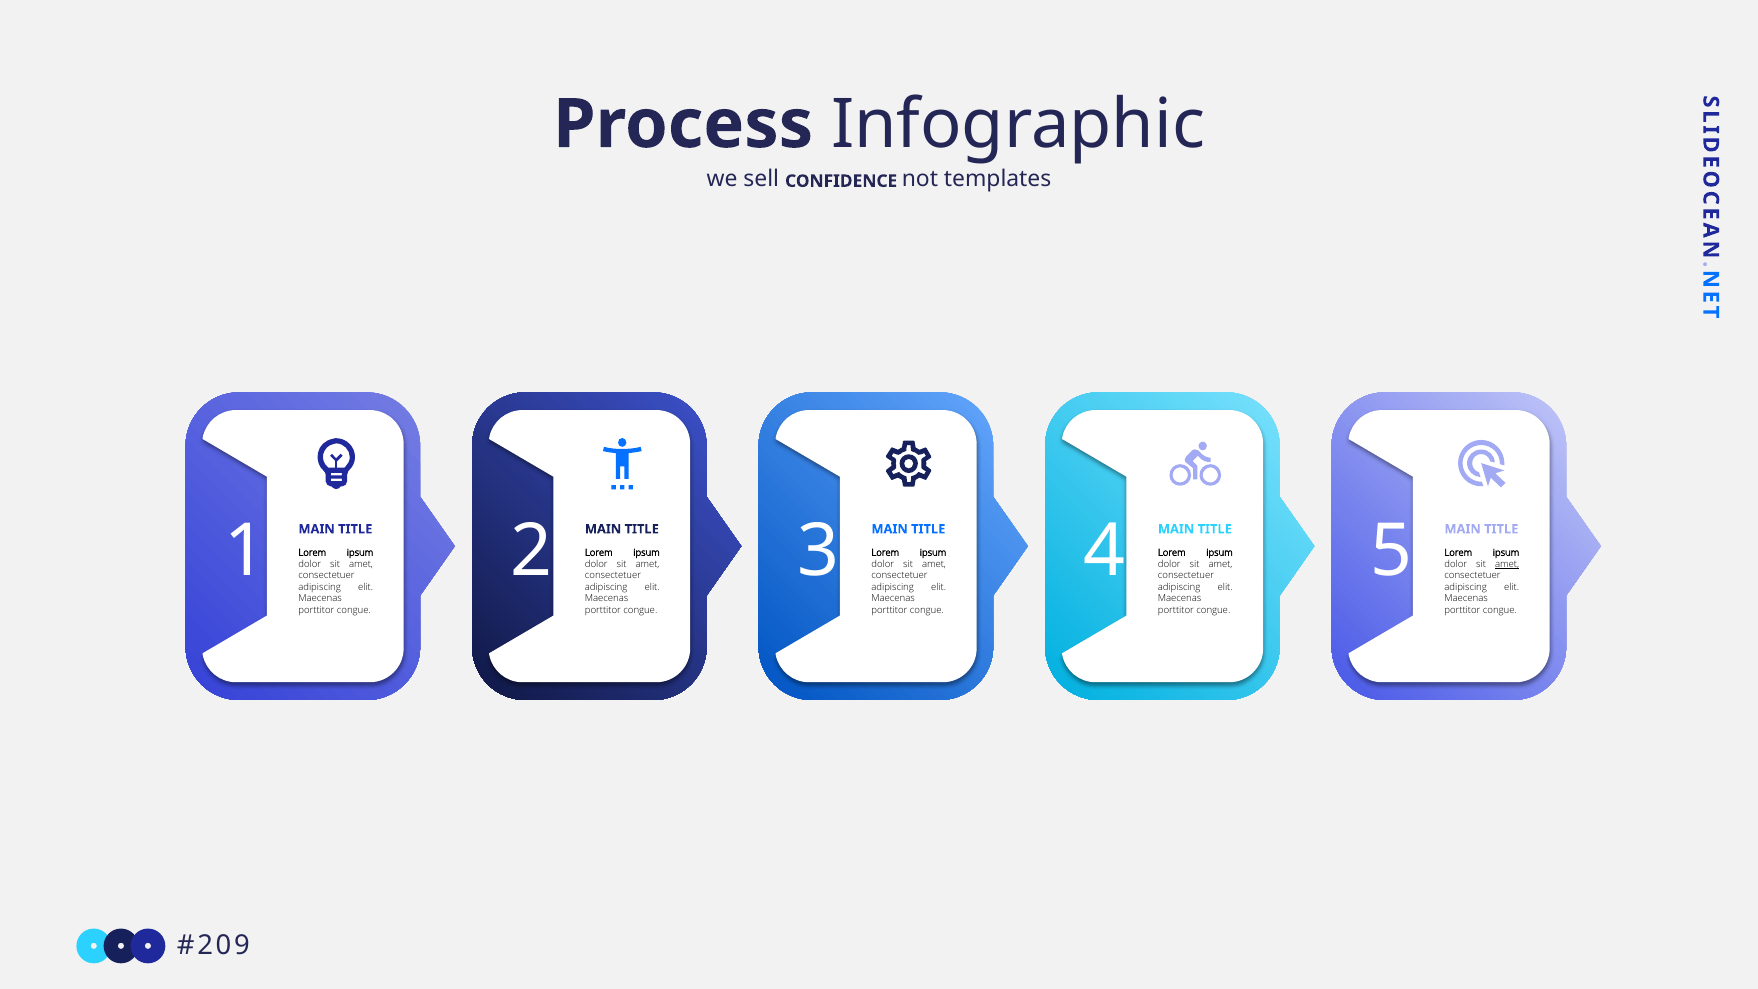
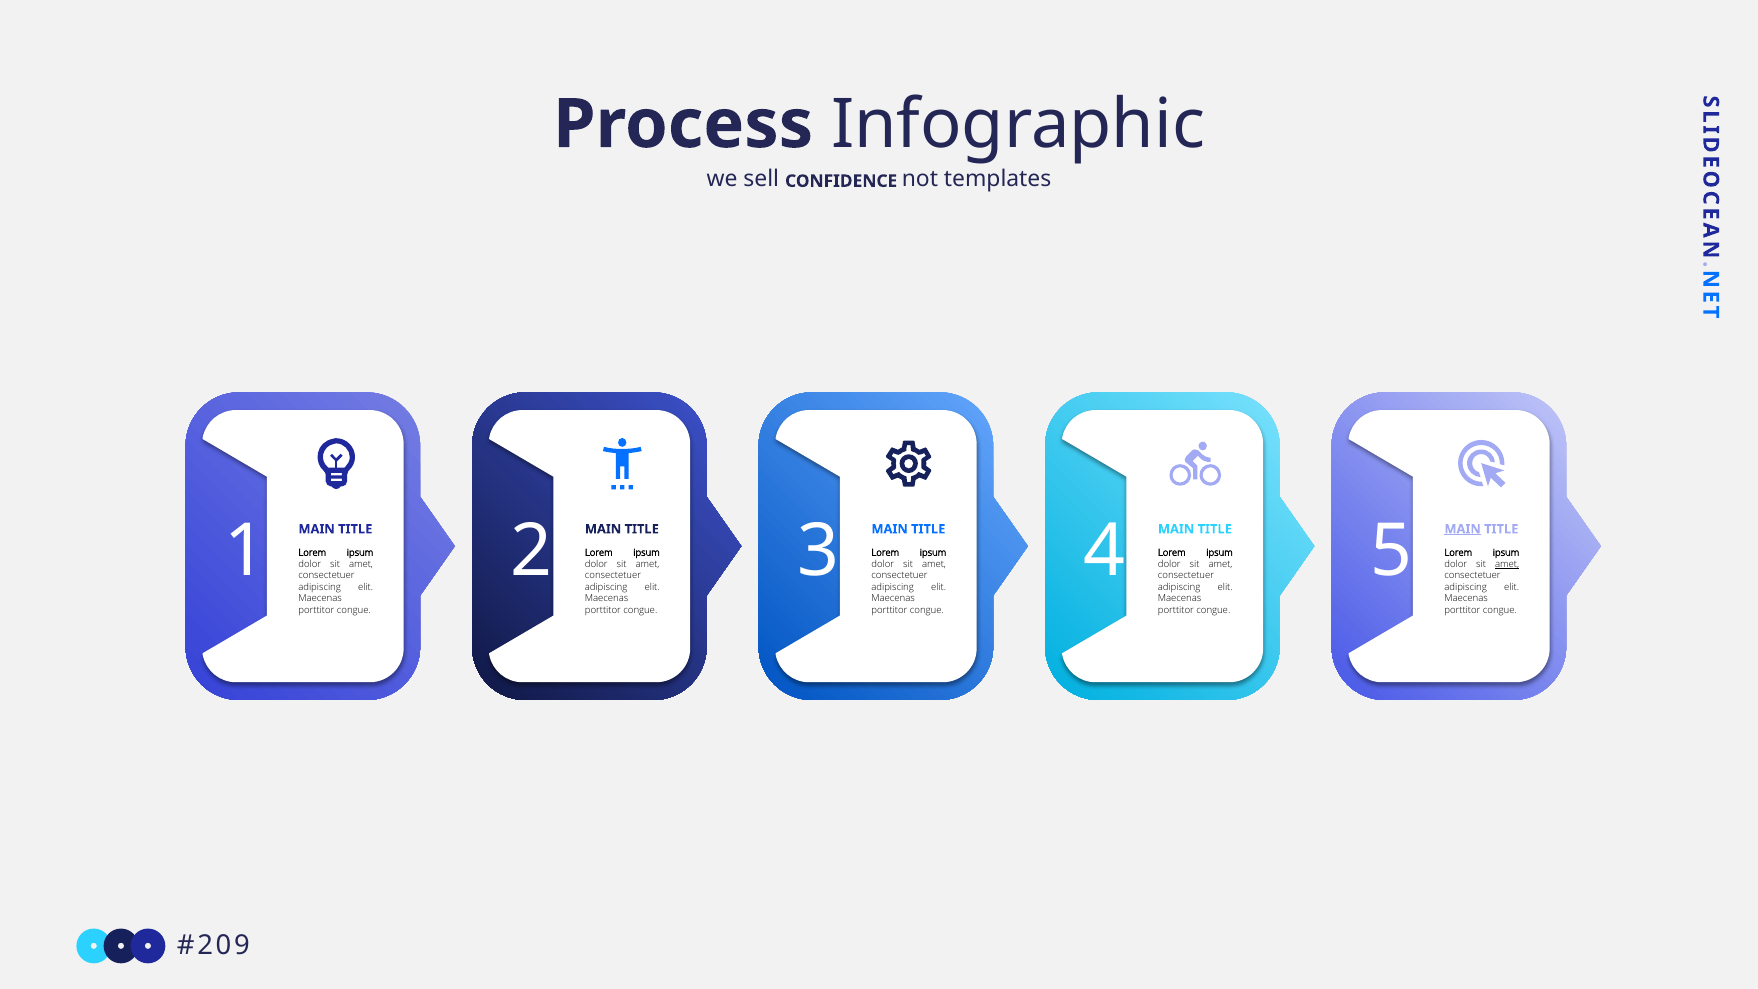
MAIN at (1463, 529) underline: none -> present
